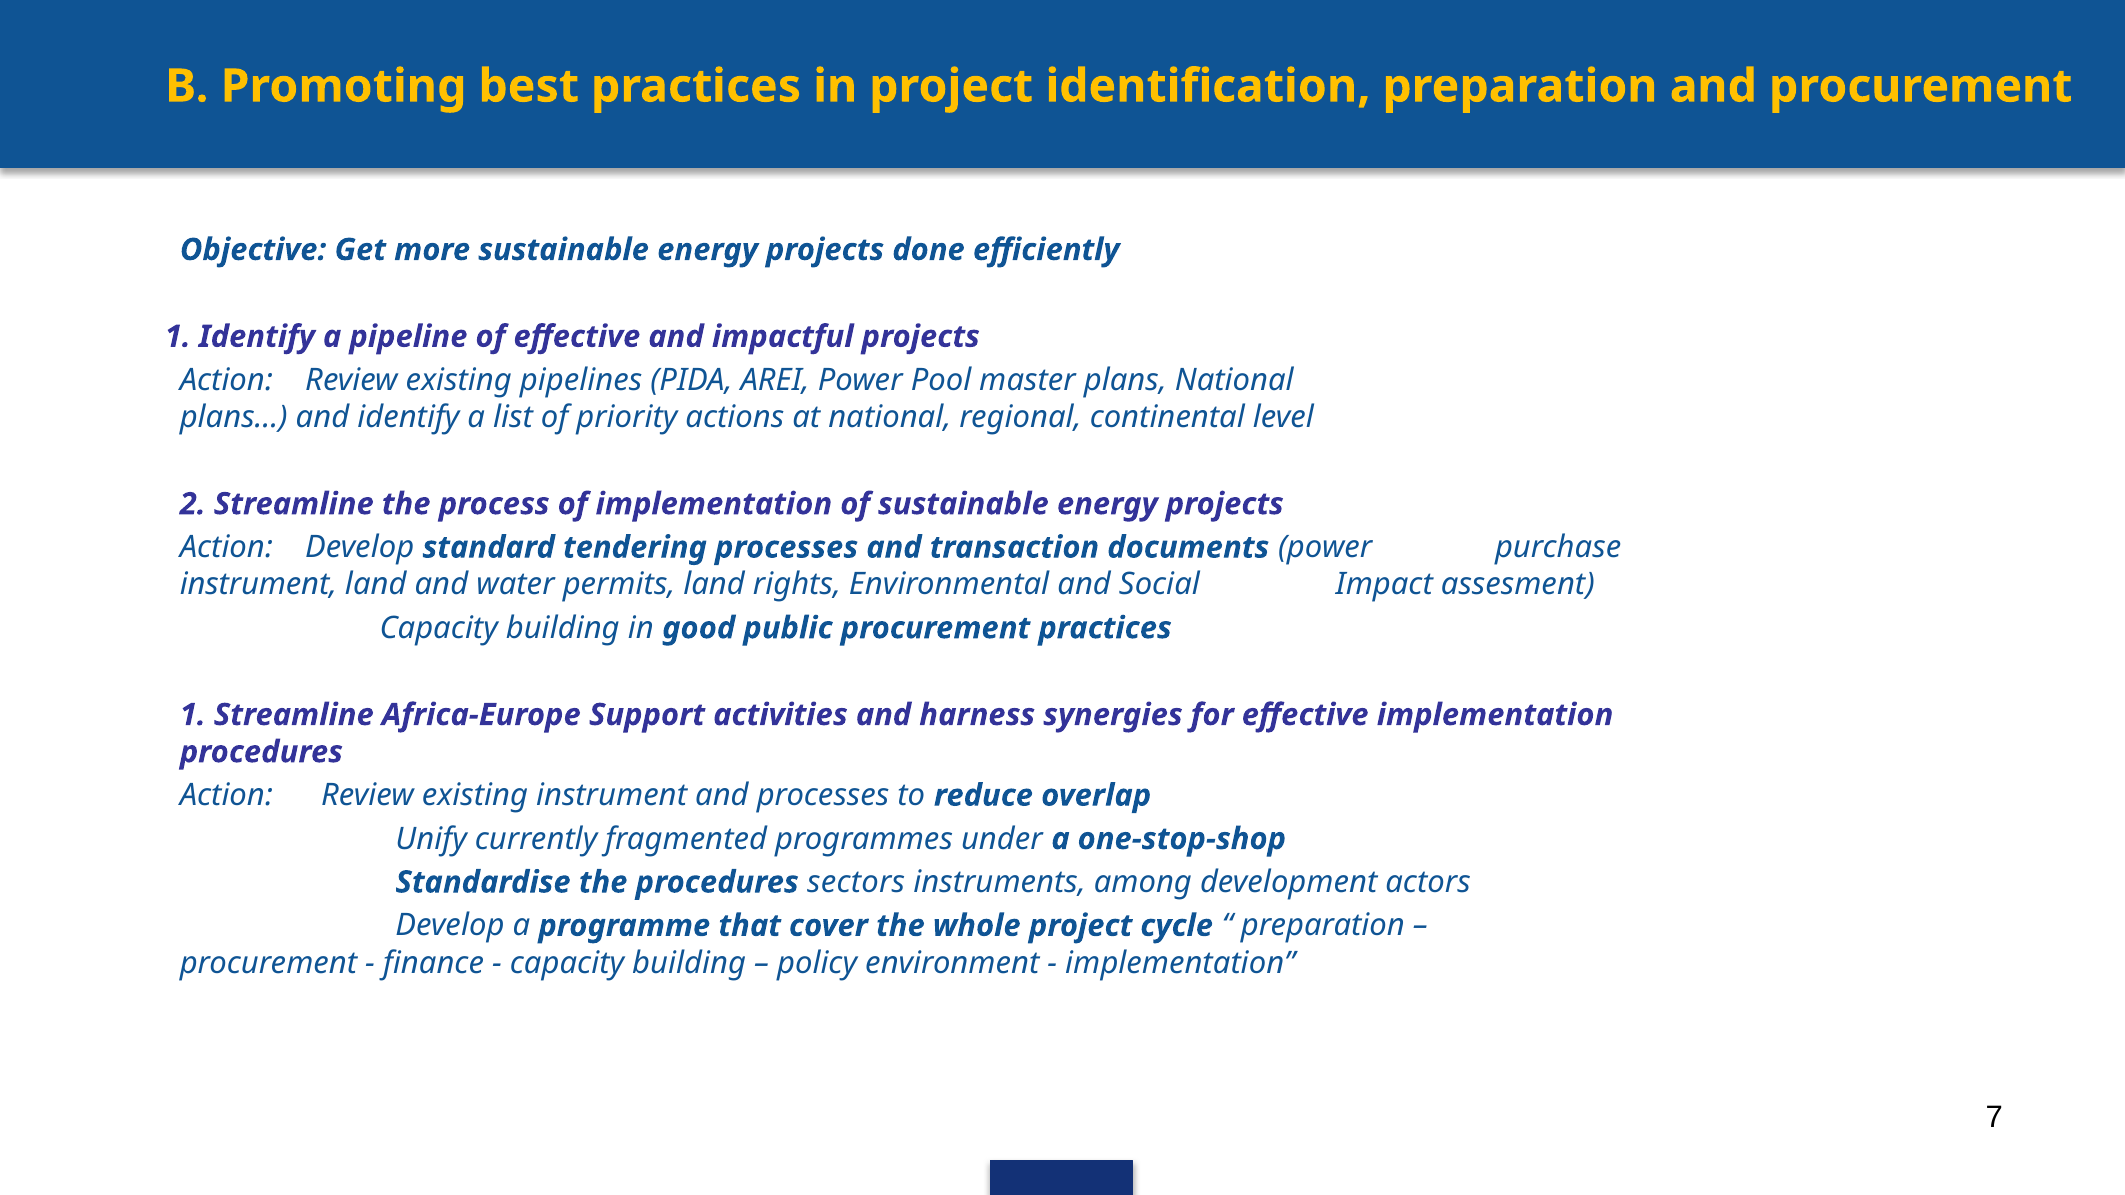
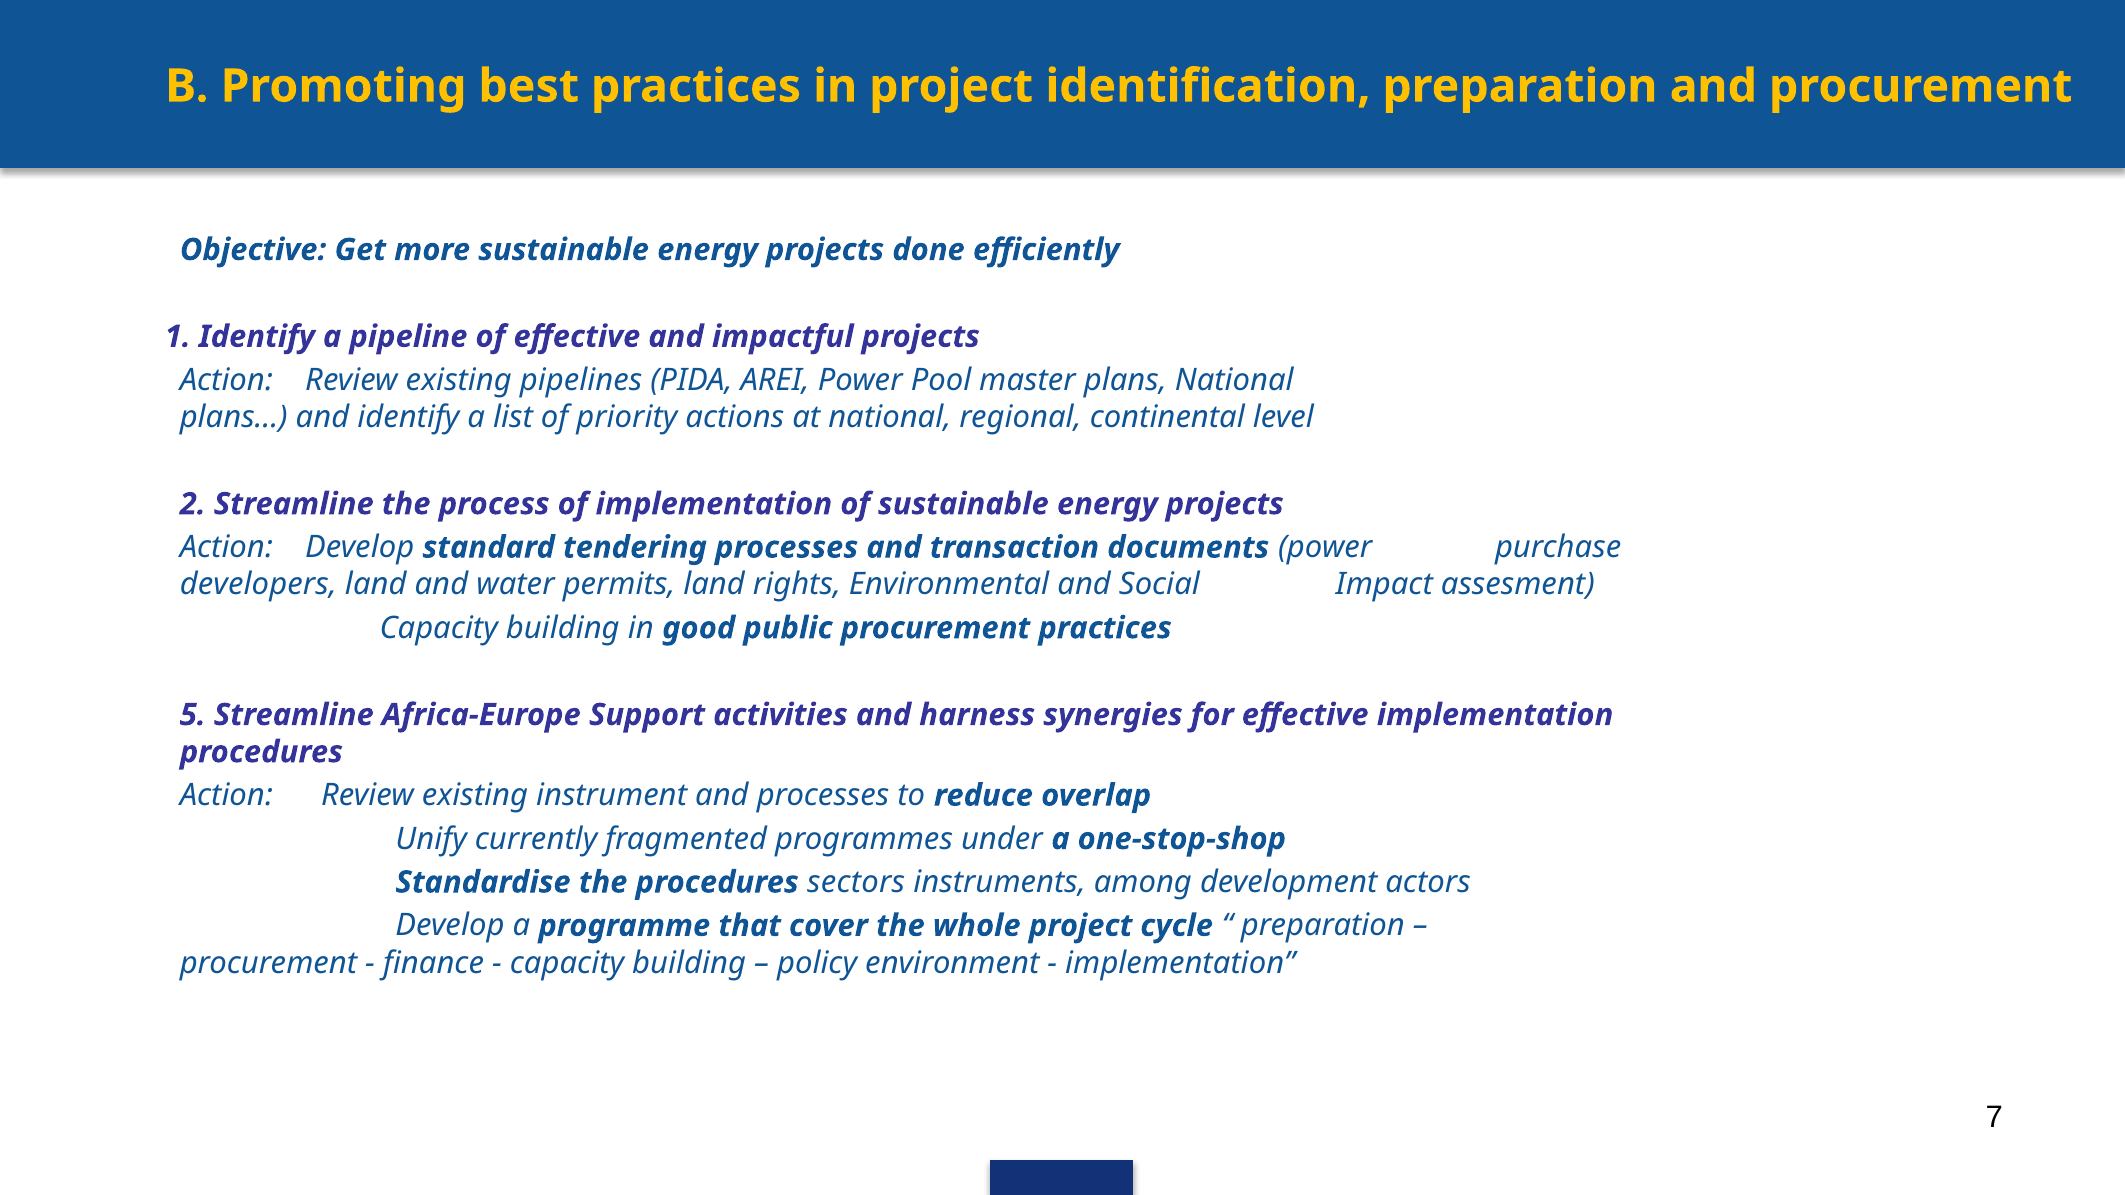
instrument at (258, 585): instrument -> developers
1 at (193, 715): 1 -> 5
